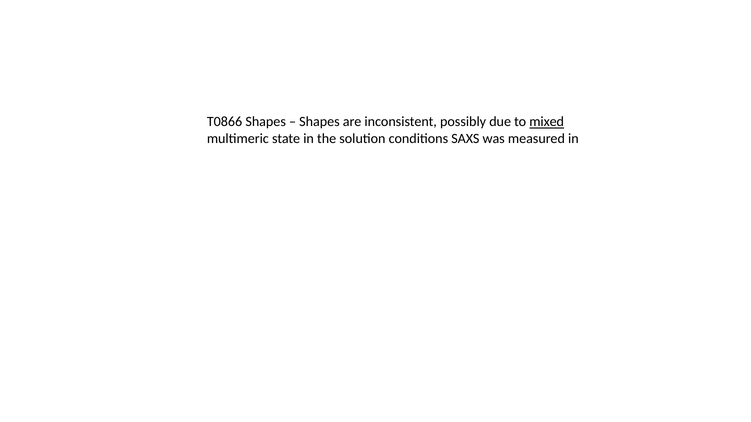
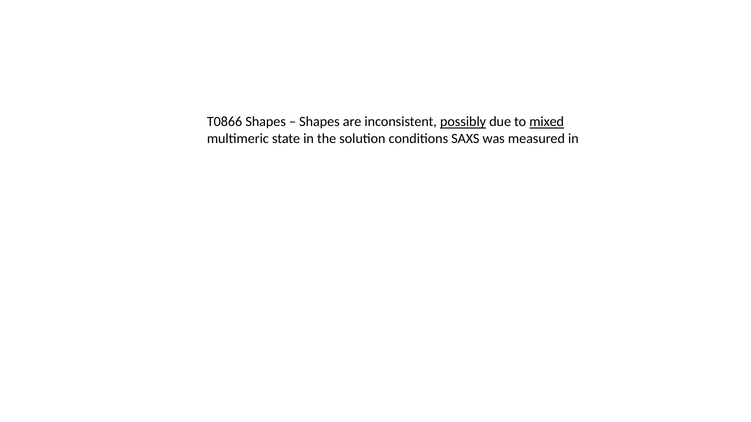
possibly underline: none -> present
